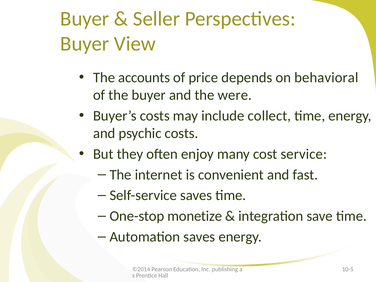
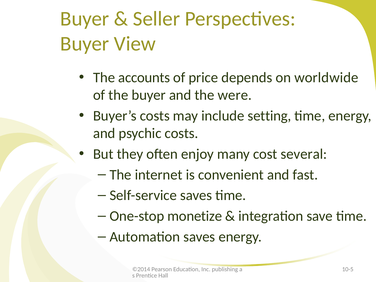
behavioral: behavioral -> worldwide
collect: collect -> setting
service: service -> several
